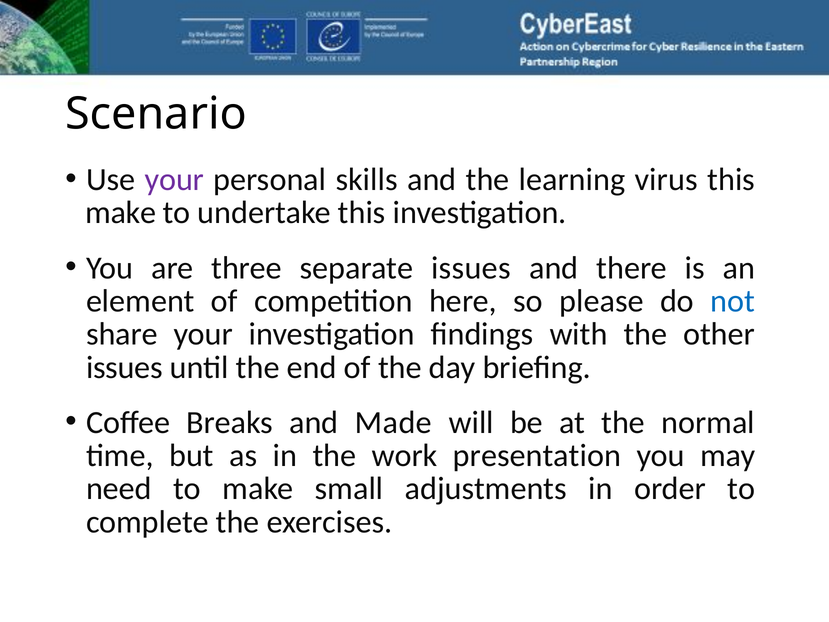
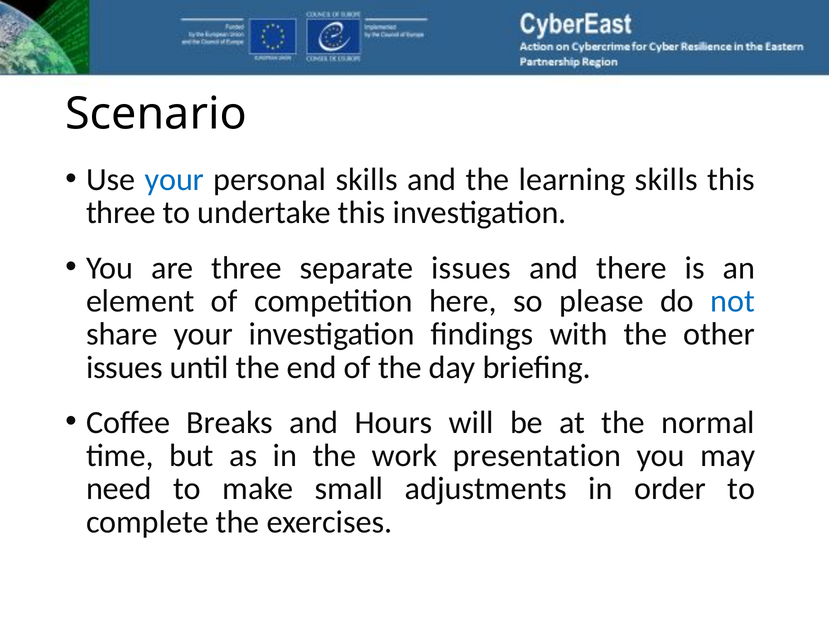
your at (174, 180) colour: purple -> blue
learning virus: virus -> skills
make at (121, 213): make -> three
Made: Made -> Hours
